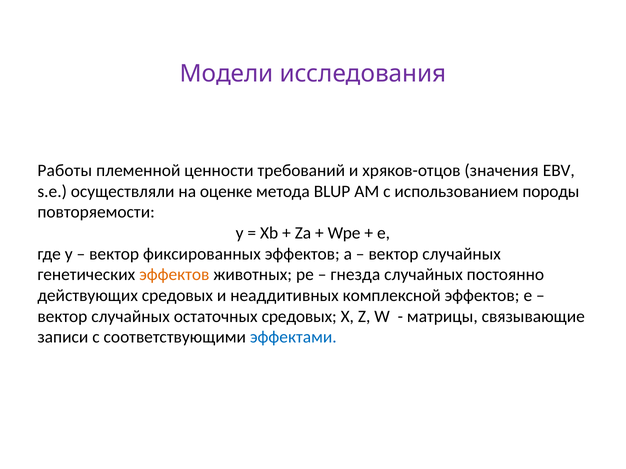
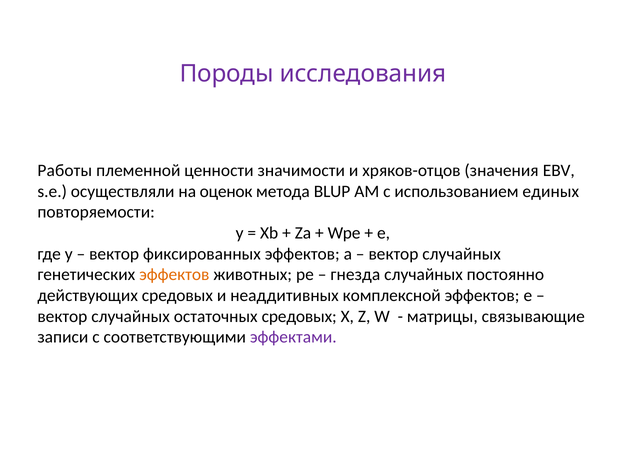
Модели: Модели -> Породы
требований: требований -> значимости
оценке: оценке -> оценок
породы: породы -> единых
эффектами colour: blue -> purple
